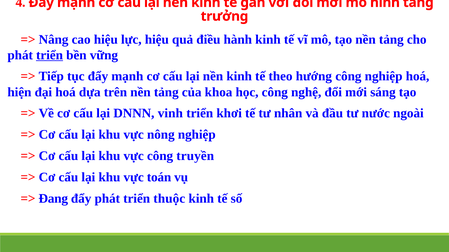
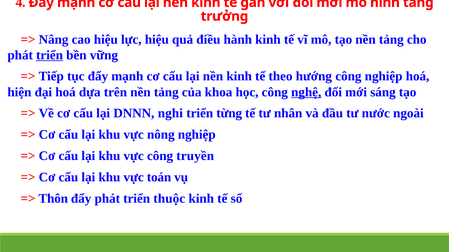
nghệ underline: none -> present
vinh: vinh -> nghi
khơi: khơi -> từng
Đang: Đang -> Thôn
